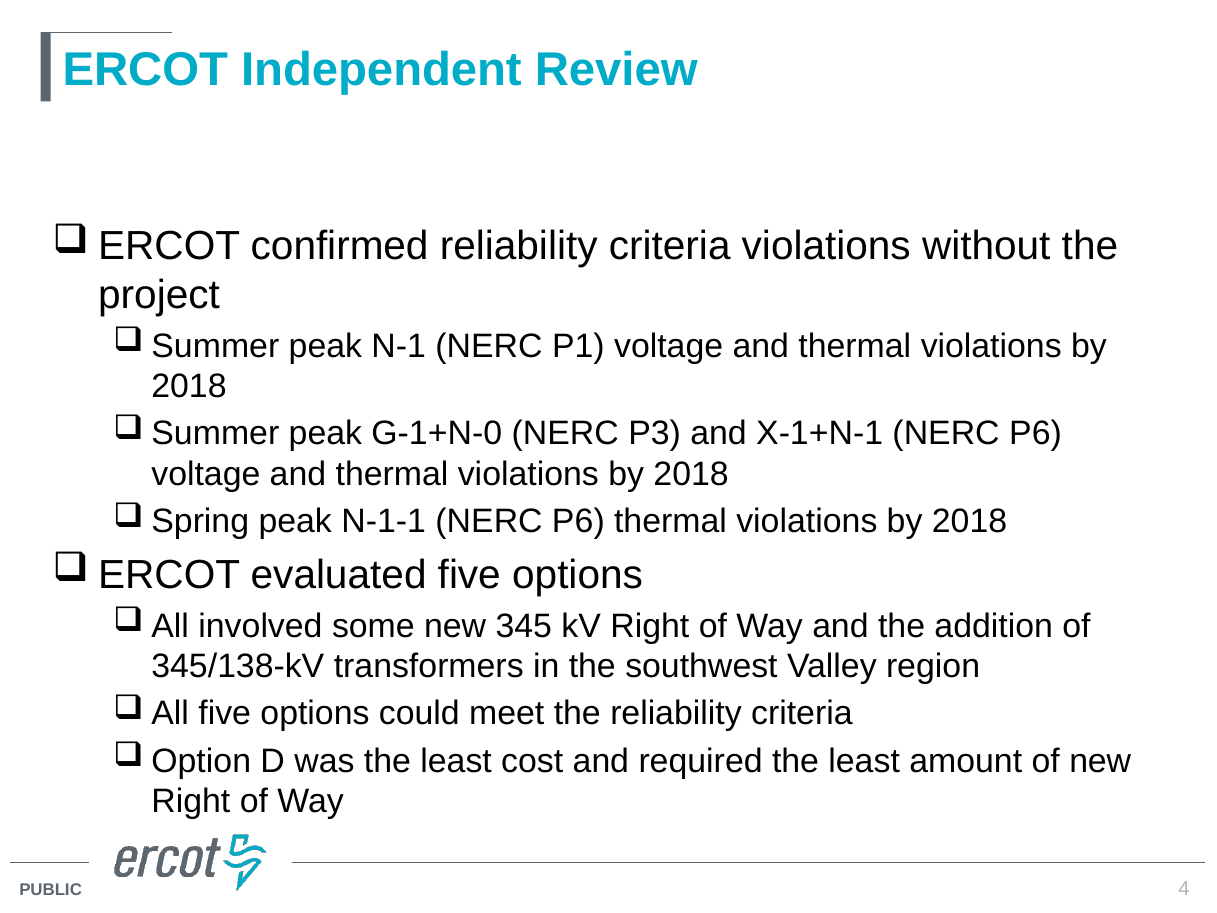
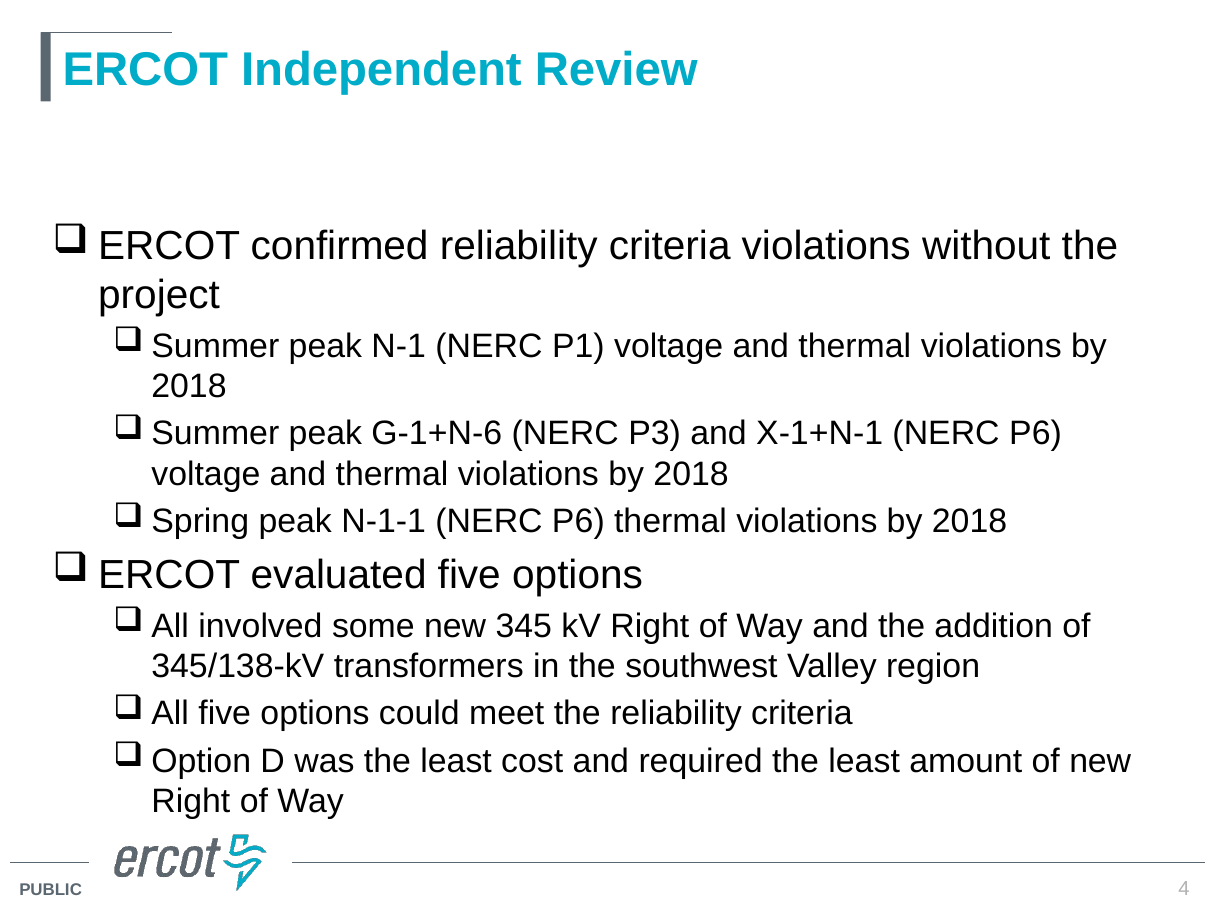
G-1+N-0: G-1+N-0 -> G-1+N-6
